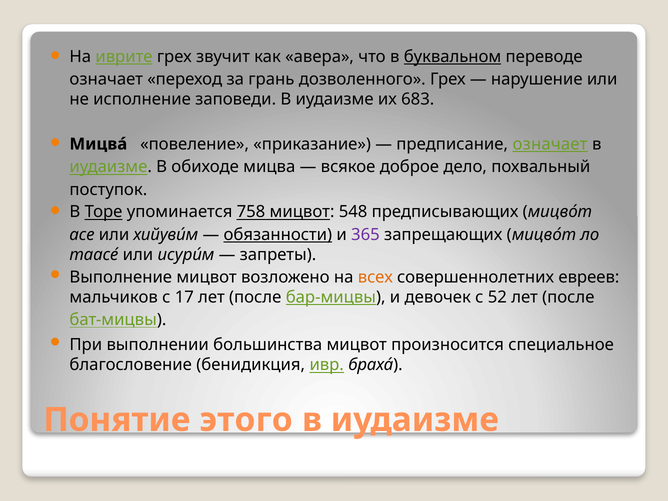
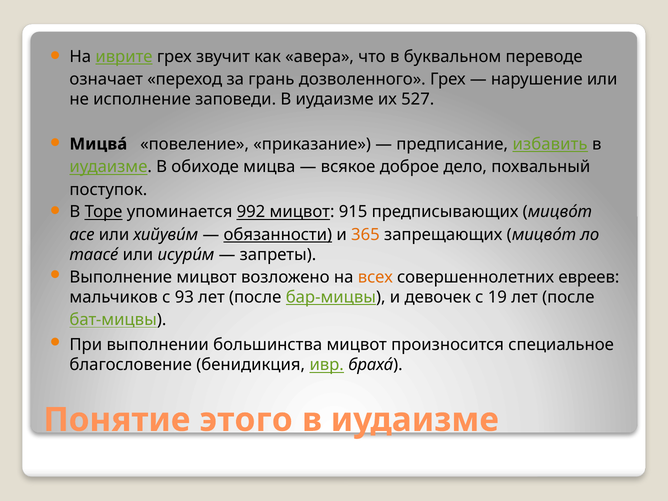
буквальном underline: present -> none
683: 683 -> 527
предписание означает: означает -> избавить
758: 758 -> 992
548: 548 -> 915
365 colour: purple -> orange
17: 17 -> 93
52: 52 -> 19
